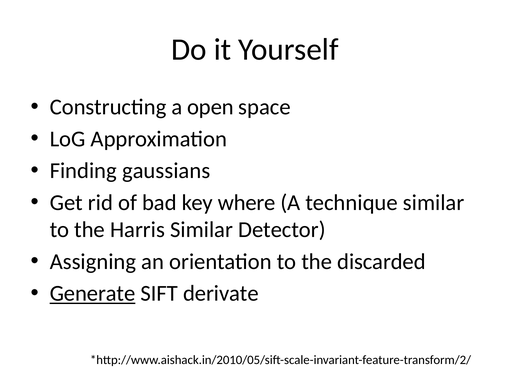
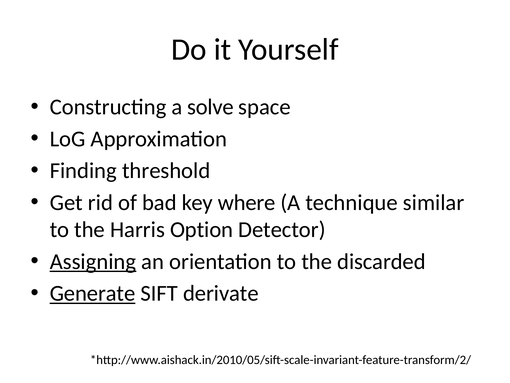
open: open -> solve
gaussians: gaussians -> threshold
Harris Similar: Similar -> Option
Assigning underline: none -> present
